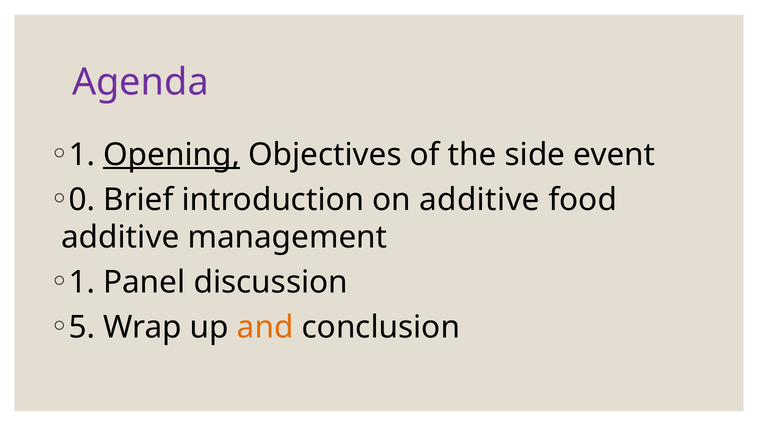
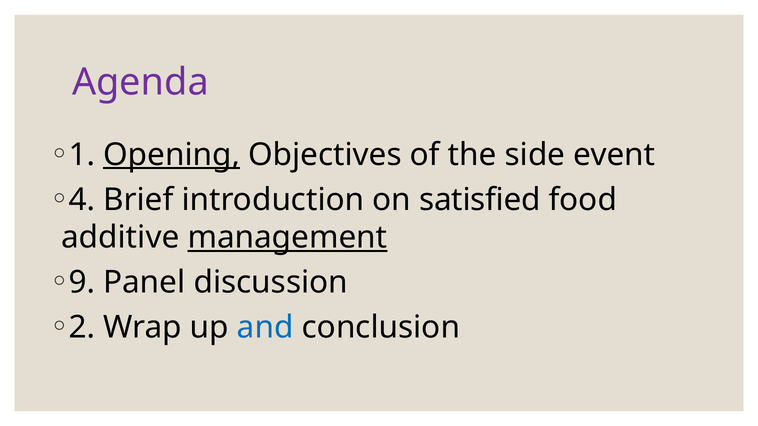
0: 0 -> 4
on additive: additive -> satisfied
management underline: none -> present
1 at (82, 283): 1 -> 9
5: 5 -> 2
and colour: orange -> blue
